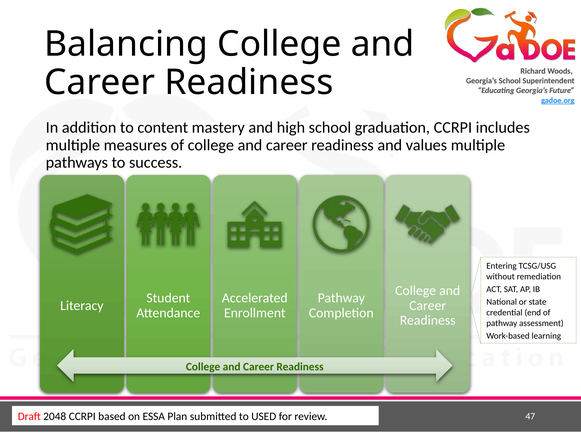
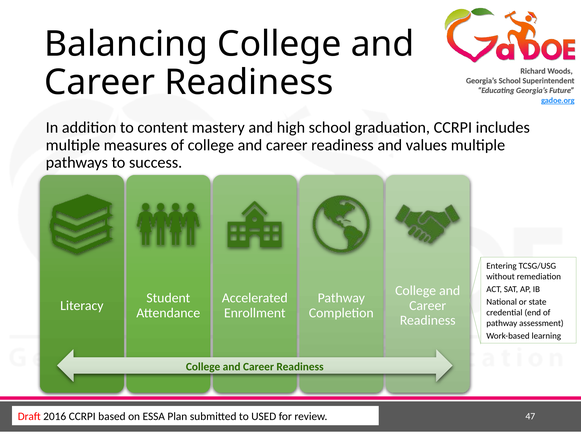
2048: 2048 -> 2016
